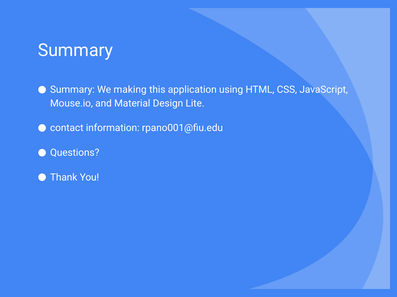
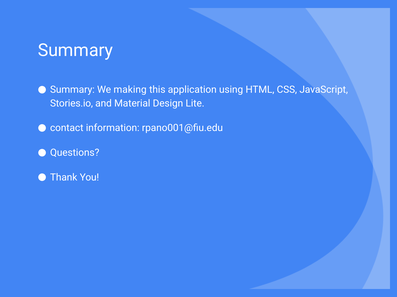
Mouse.io: Mouse.io -> Stories.io
